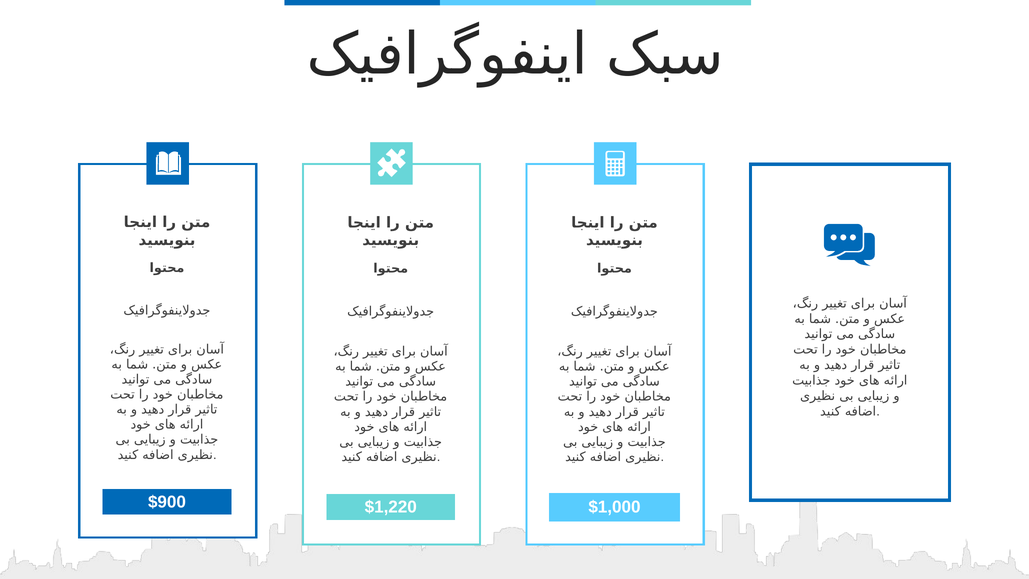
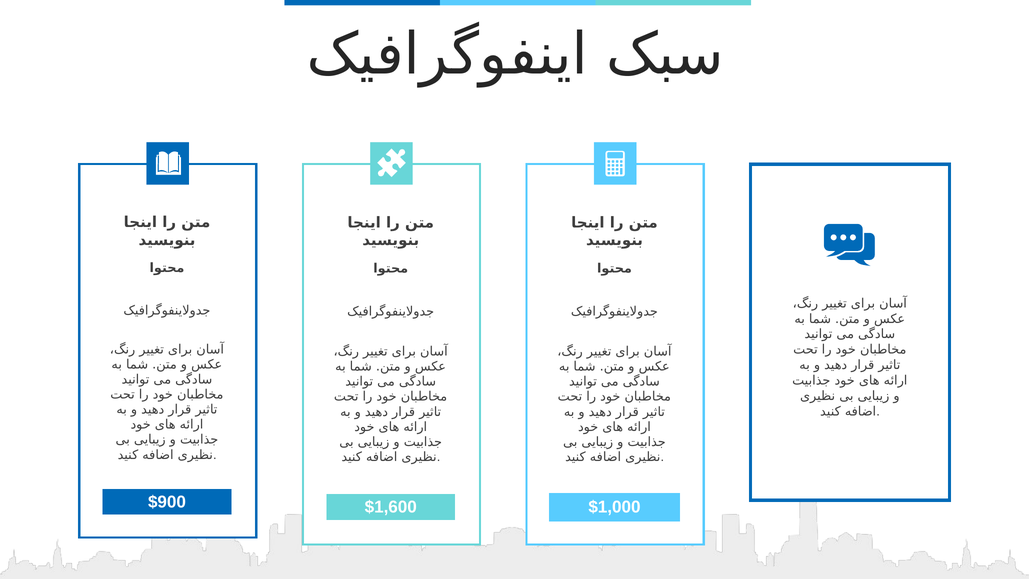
$1,220: $1,220 -> $1,600
